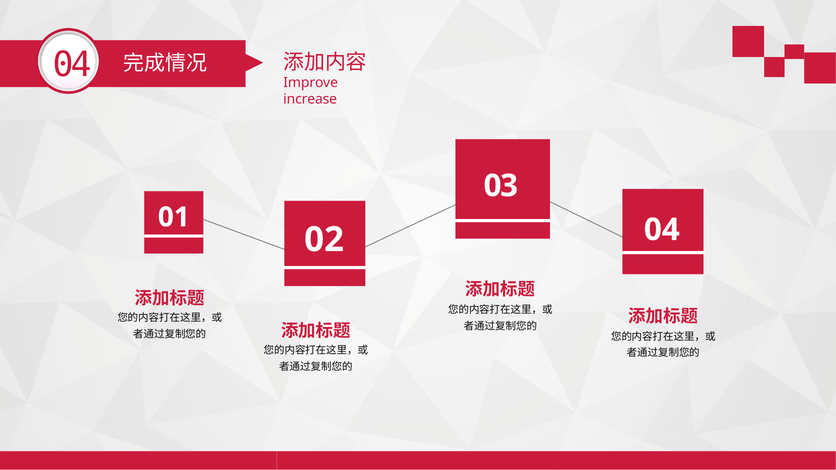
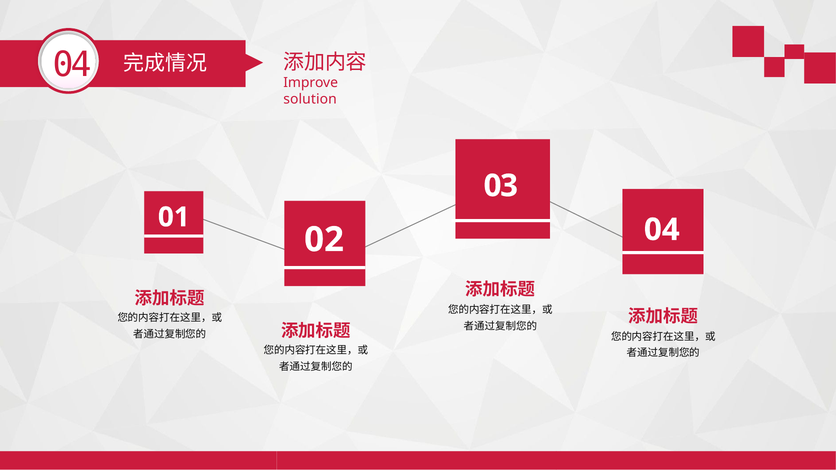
increase: increase -> solution
